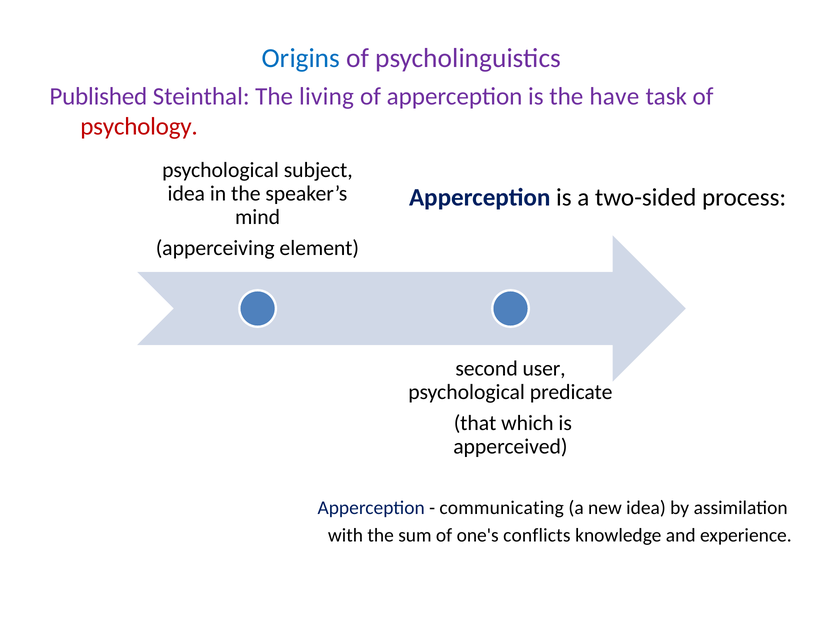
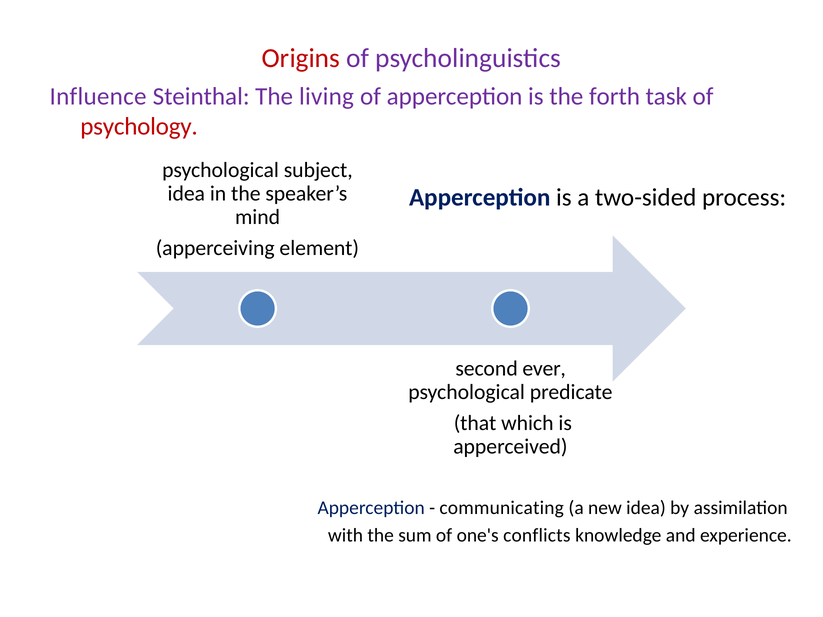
Origins colour: blue -> red
Published: Published -> Influence
have: have -> forth
user: user -> ever
